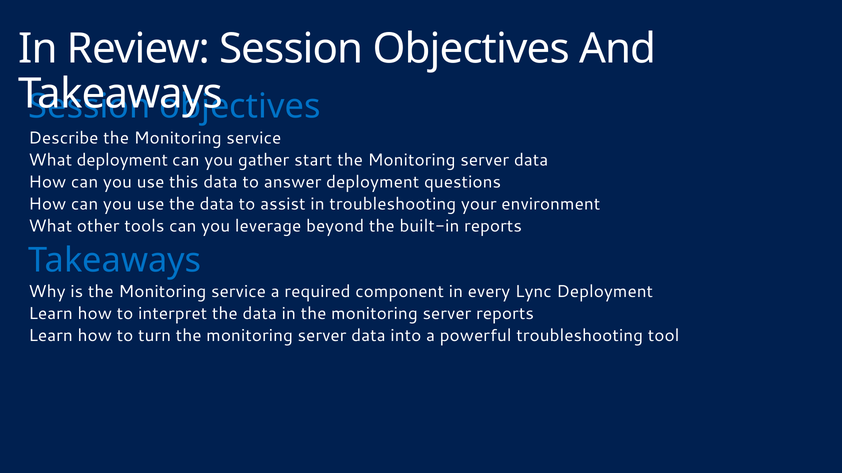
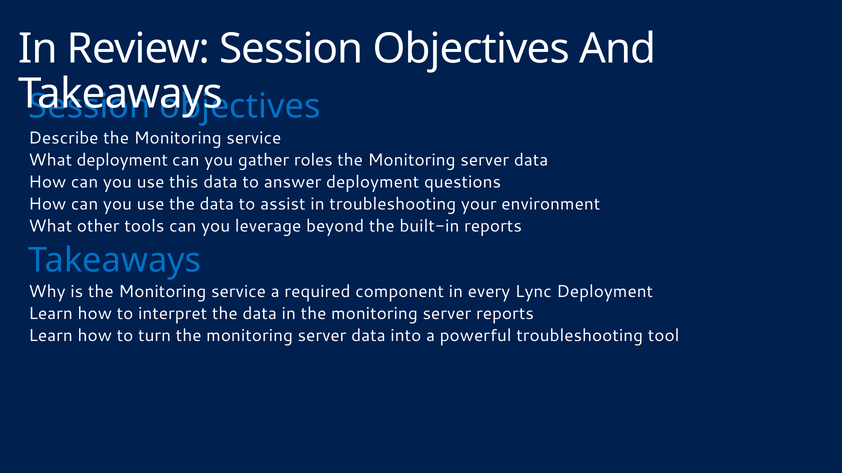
start: start -> roles
